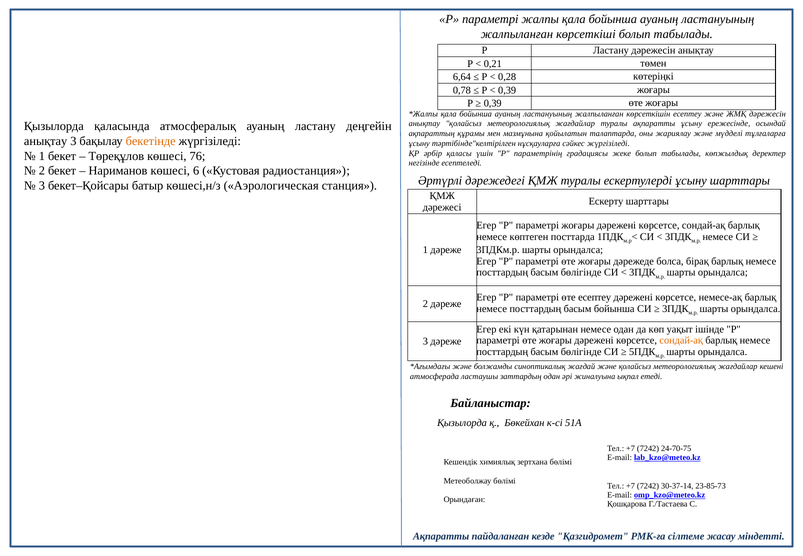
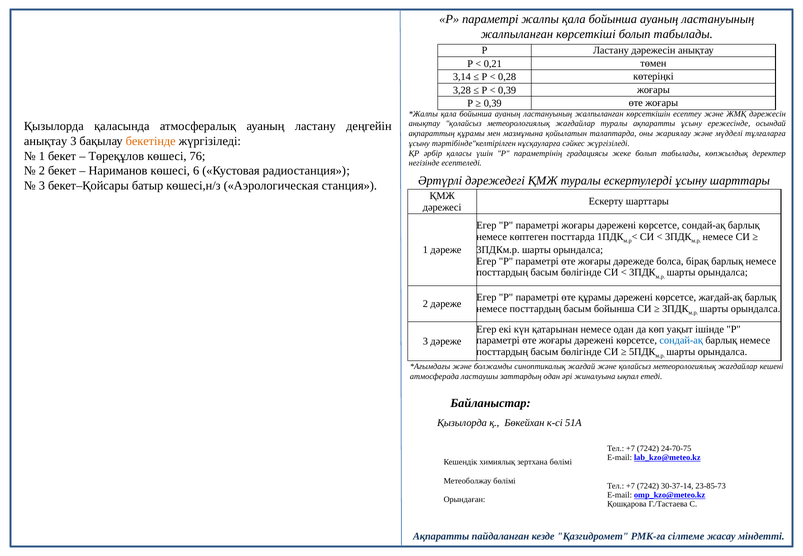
6,64: 6,64 -> 3,14
0,78: 0,78 -> 3,28
өте есептеу: есептеу -> құрамы
немесе-ақ: немесе-ақ -> жағдай-ақ
сондай-ақ at (681, 340) colour: orange -> blue
